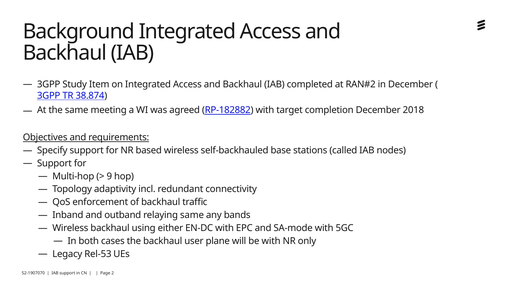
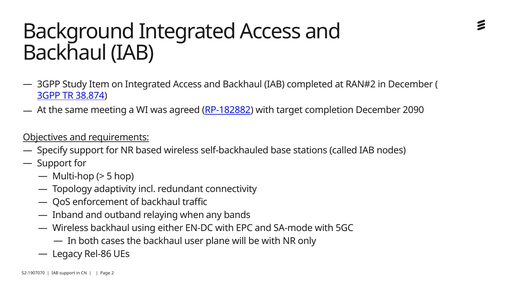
2018: 2018 -> 2090
9: 9 -> 5
relaying same: same -> when
Rel-53: Rel-53 -> Rel-86
